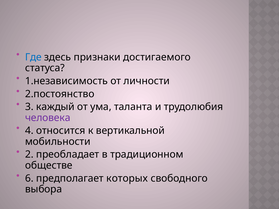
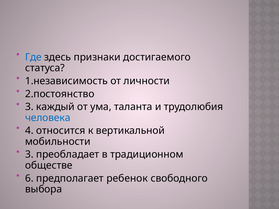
человека colour: purple -> blue
2 at (29, 155): 2 -> 3
которых: которых -> ребенок
